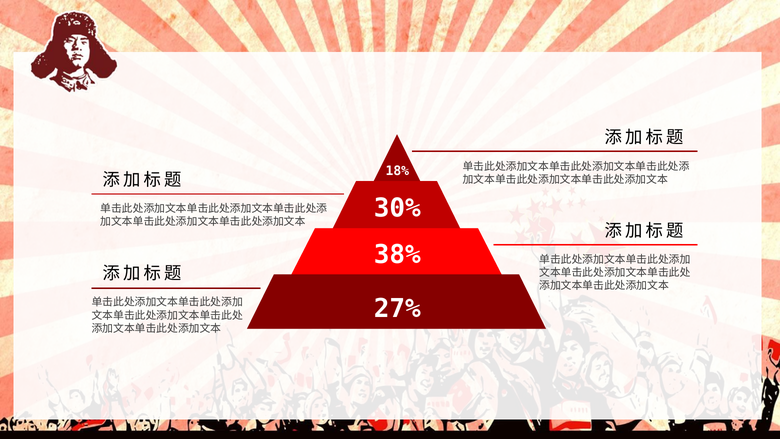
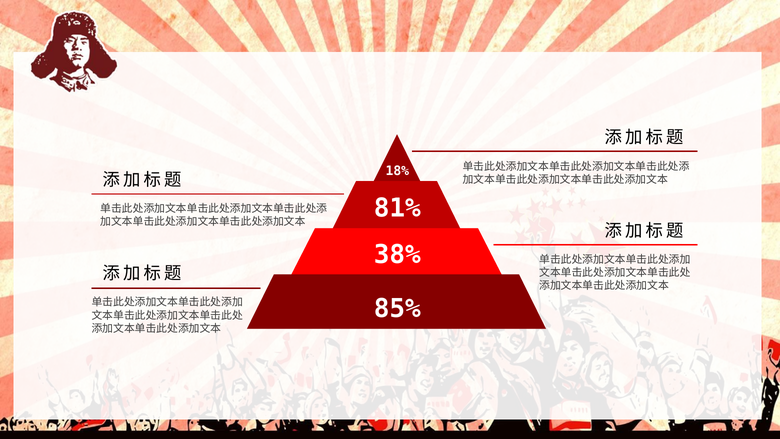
30%: 30% -> 81%
27%: 27% -> 85%
